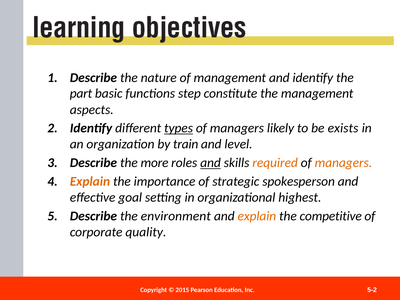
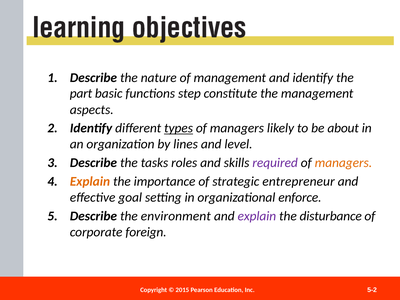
exists: exists -> about
train: train -> lines
more: more -> tasks
and at (211, 163) underline: present -> none
required colour: orange -> purple
spokesperson: spokesperson -> entrepreneur
highest: highest -> enforce
explain at (257, 216) colour: orange -> purple
competitive: competitive -> disturbance
quality: quality -> foreign
